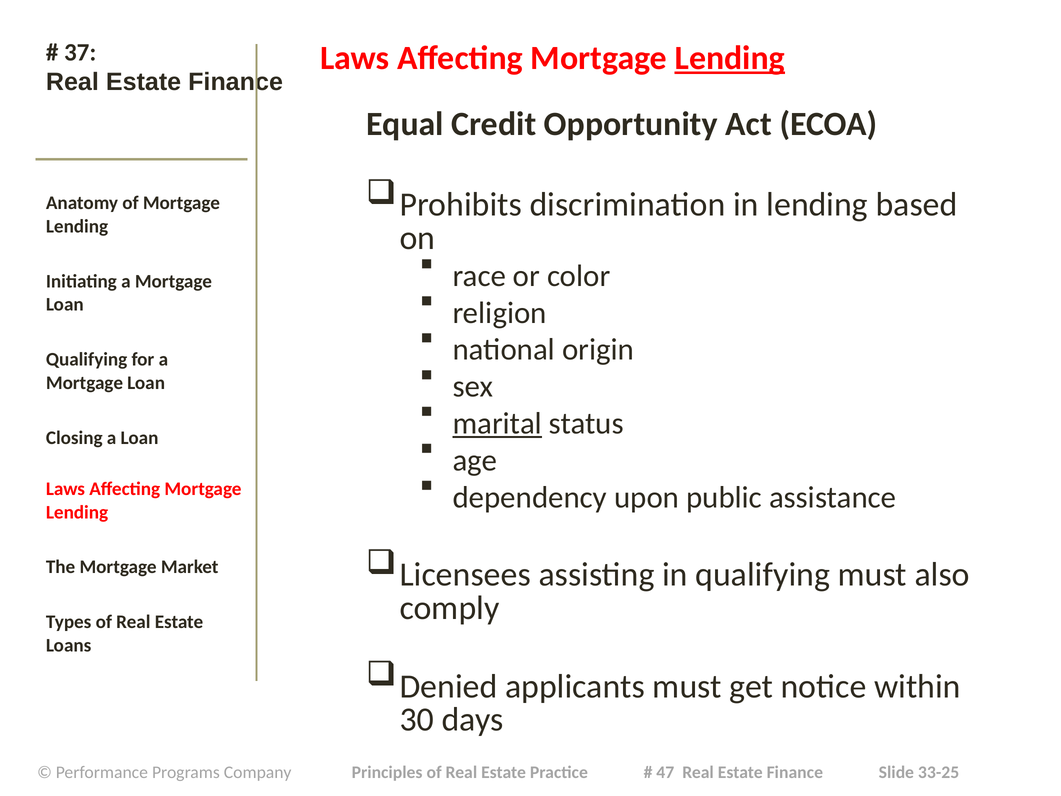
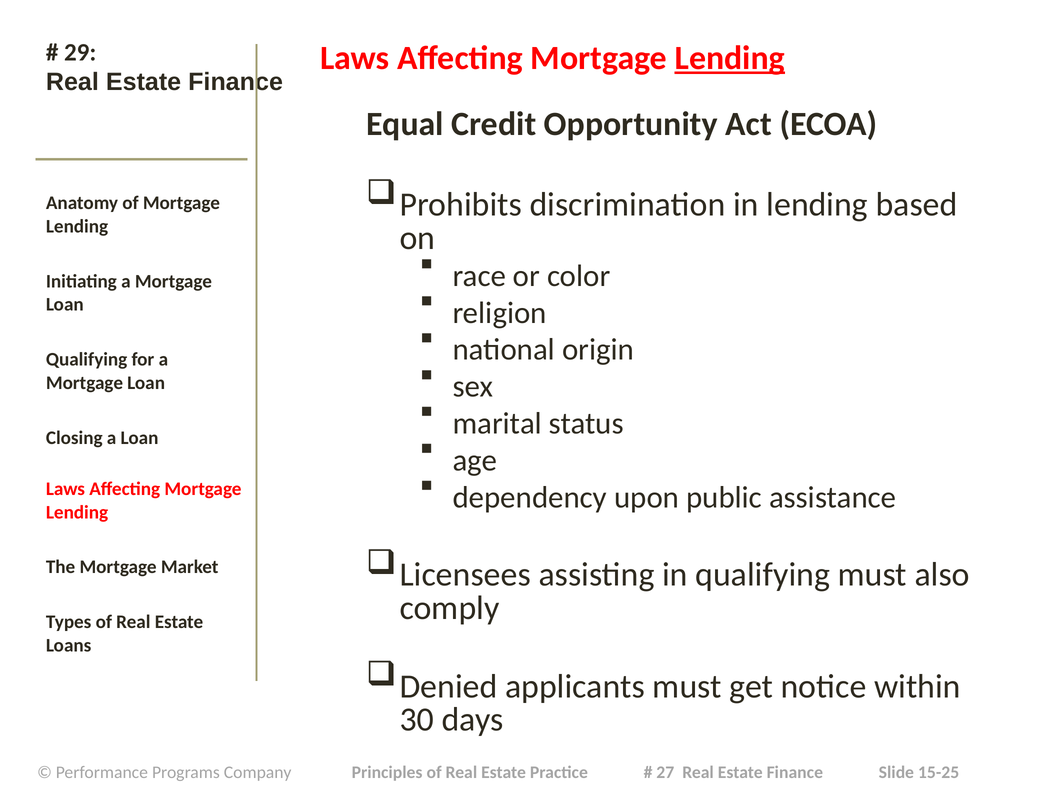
37: 37 -> 29
marital underline: present -> none
47: 47 -> 27
33-25: 33-25 -> 15-25
